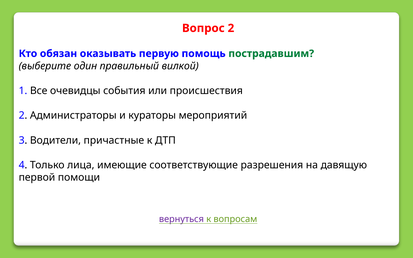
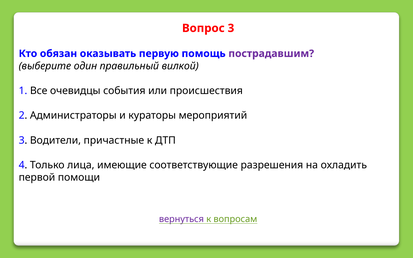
Вопрос 2: 2 -> 3
пострадавшим colour: green -> purple
давящую: давящую -> охладить
